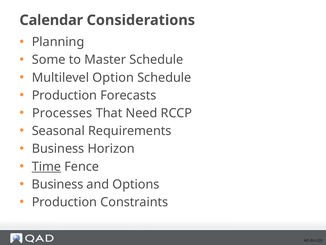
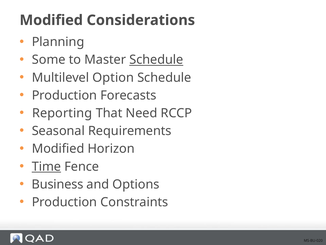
Calendar at (51, 20): Calendar -> Modified
Schedule at (156, 60) underline: none -> present
Processes: Processes -> Reporting
Business at (58, 148): Business -> Modified
